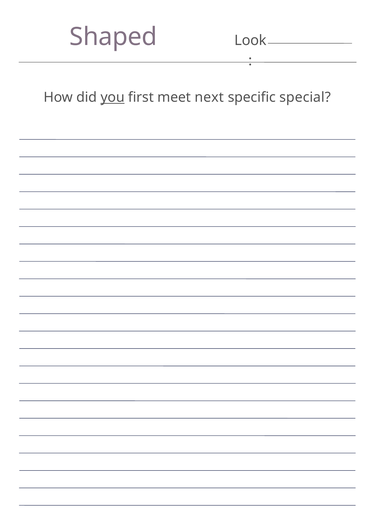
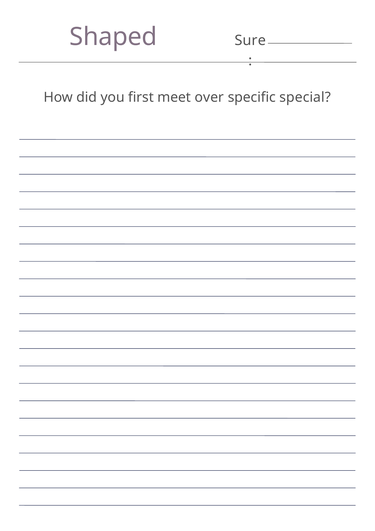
Look: Look -> Sure
you underline: present -> none
next: next -> over
